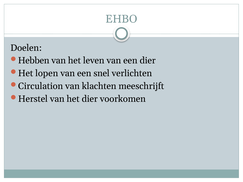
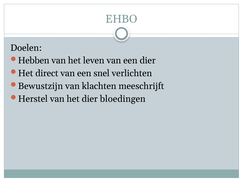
lopen: lopen -> direct
Circulation: Circulation -> Bewustzijn
voorkomen: voorkomen -> bloedingen
